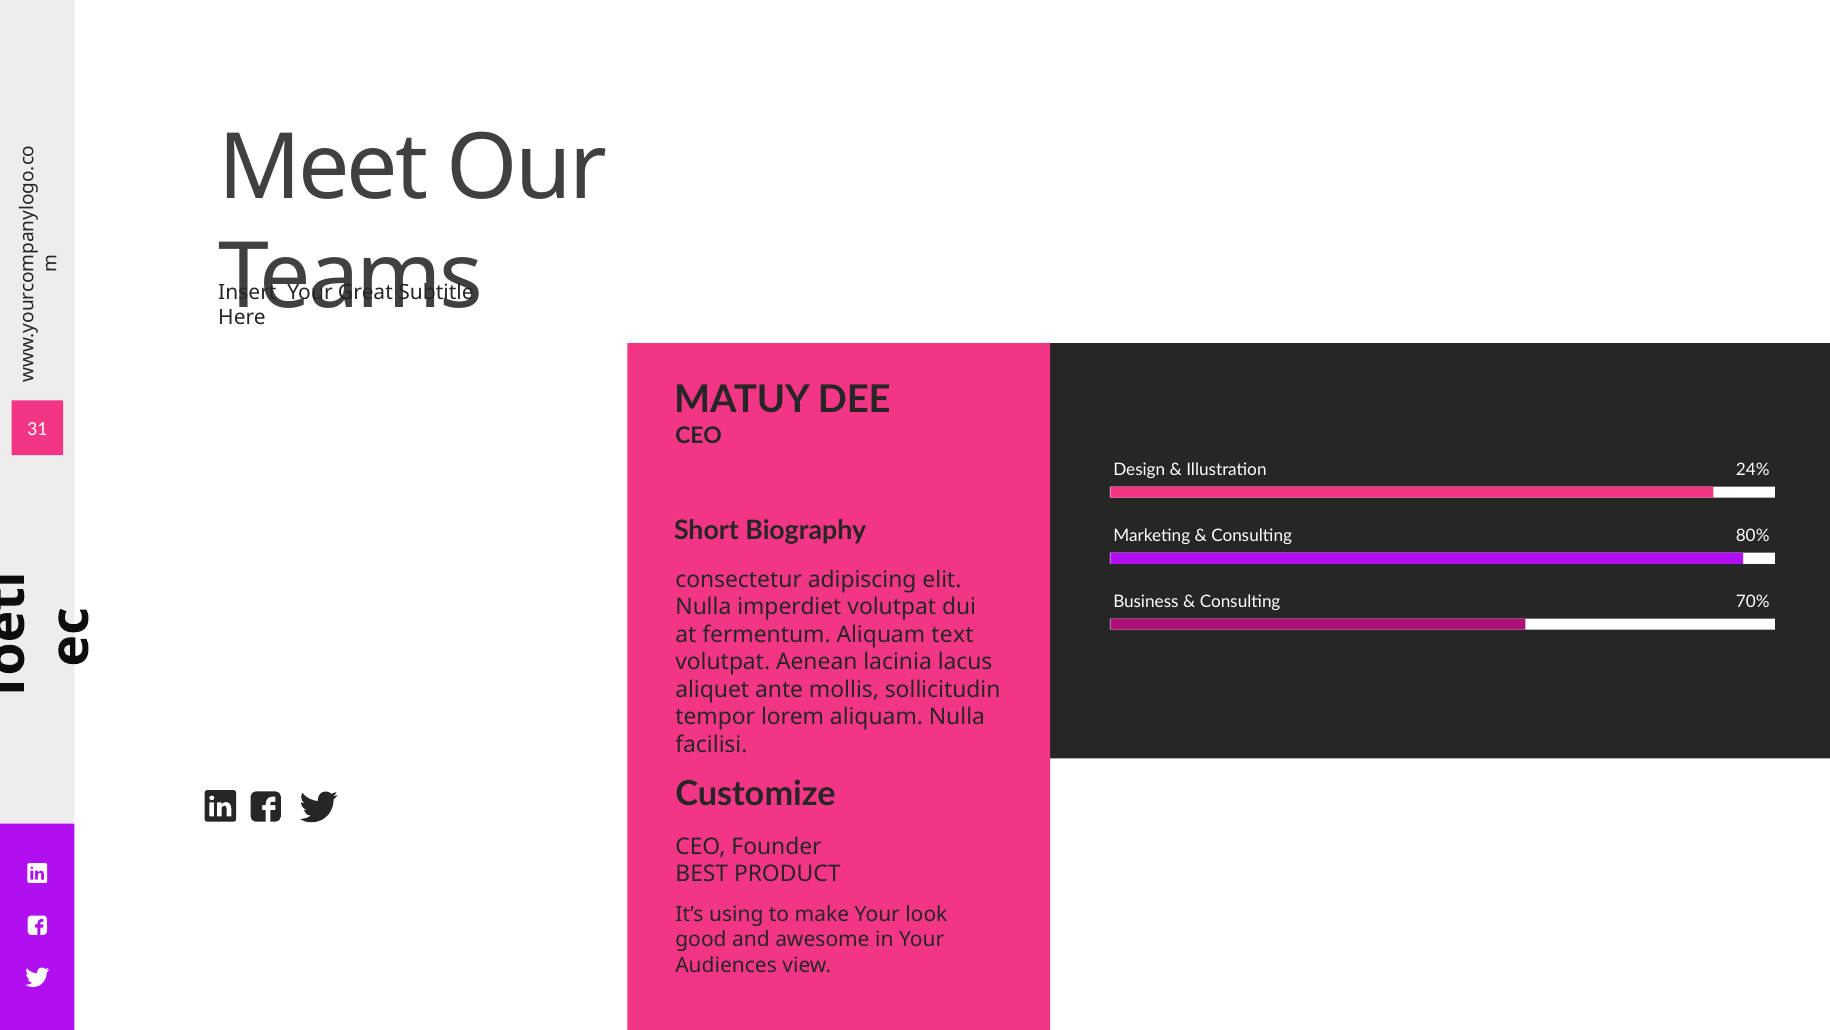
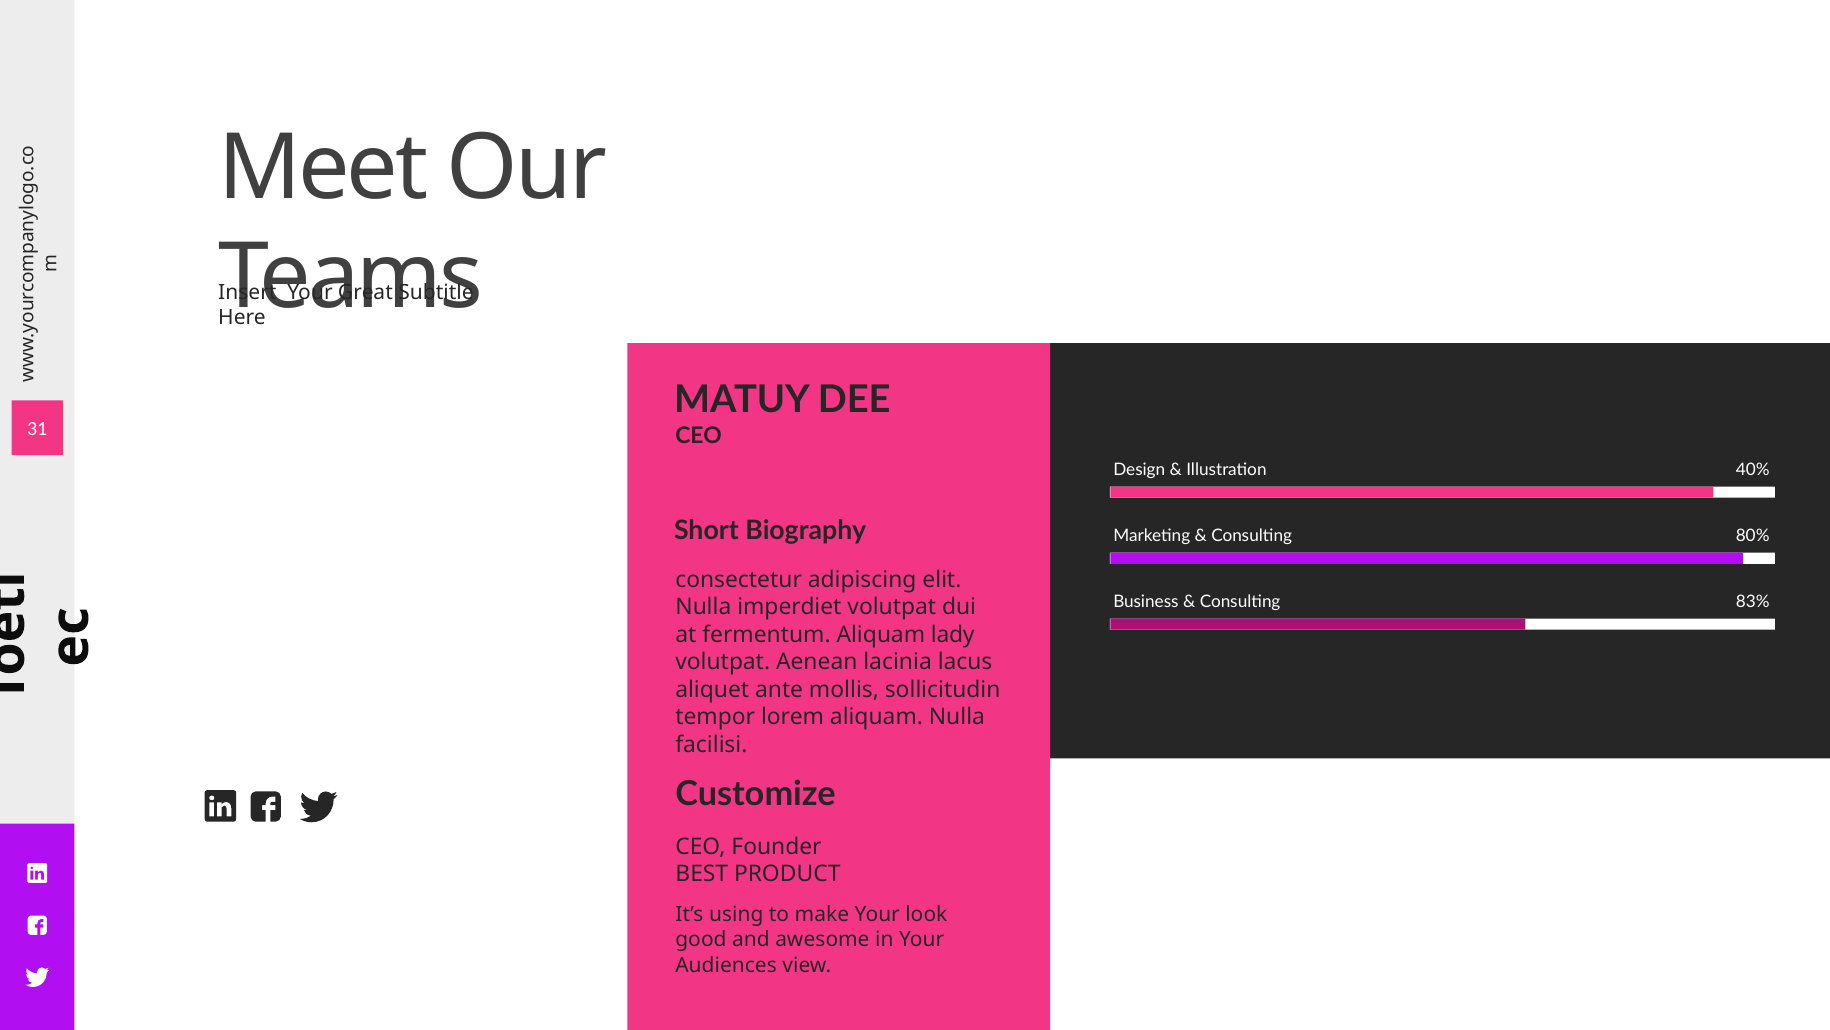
24%: 24% -> 40%
70%: 70% -> 83%
text: text -> lady
